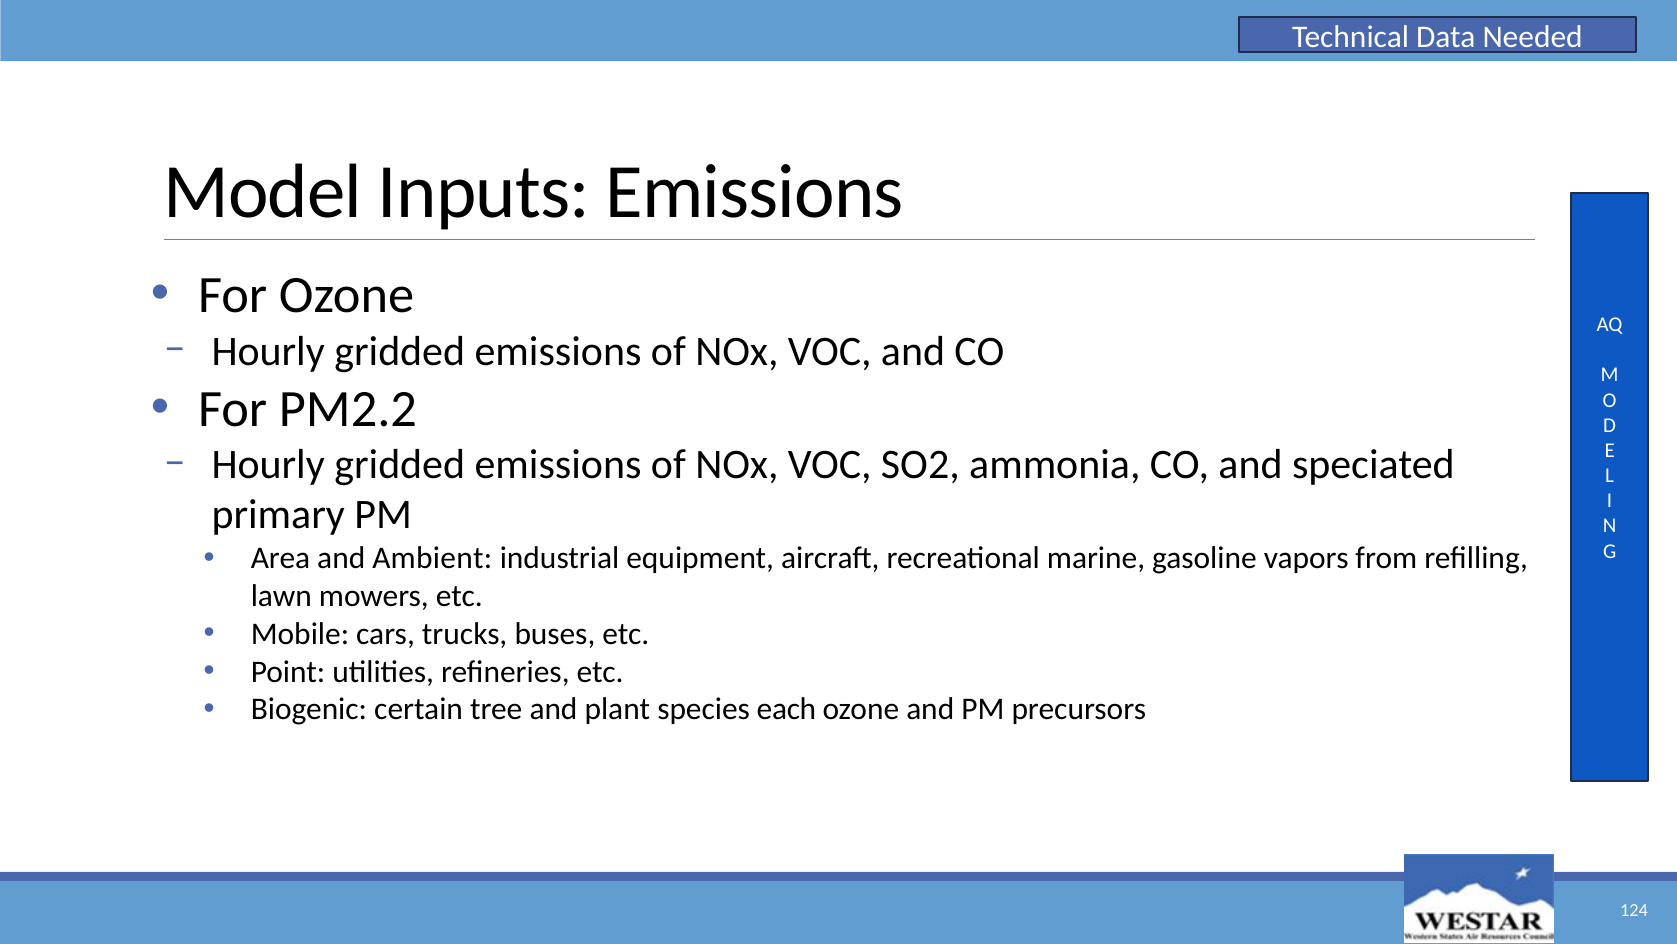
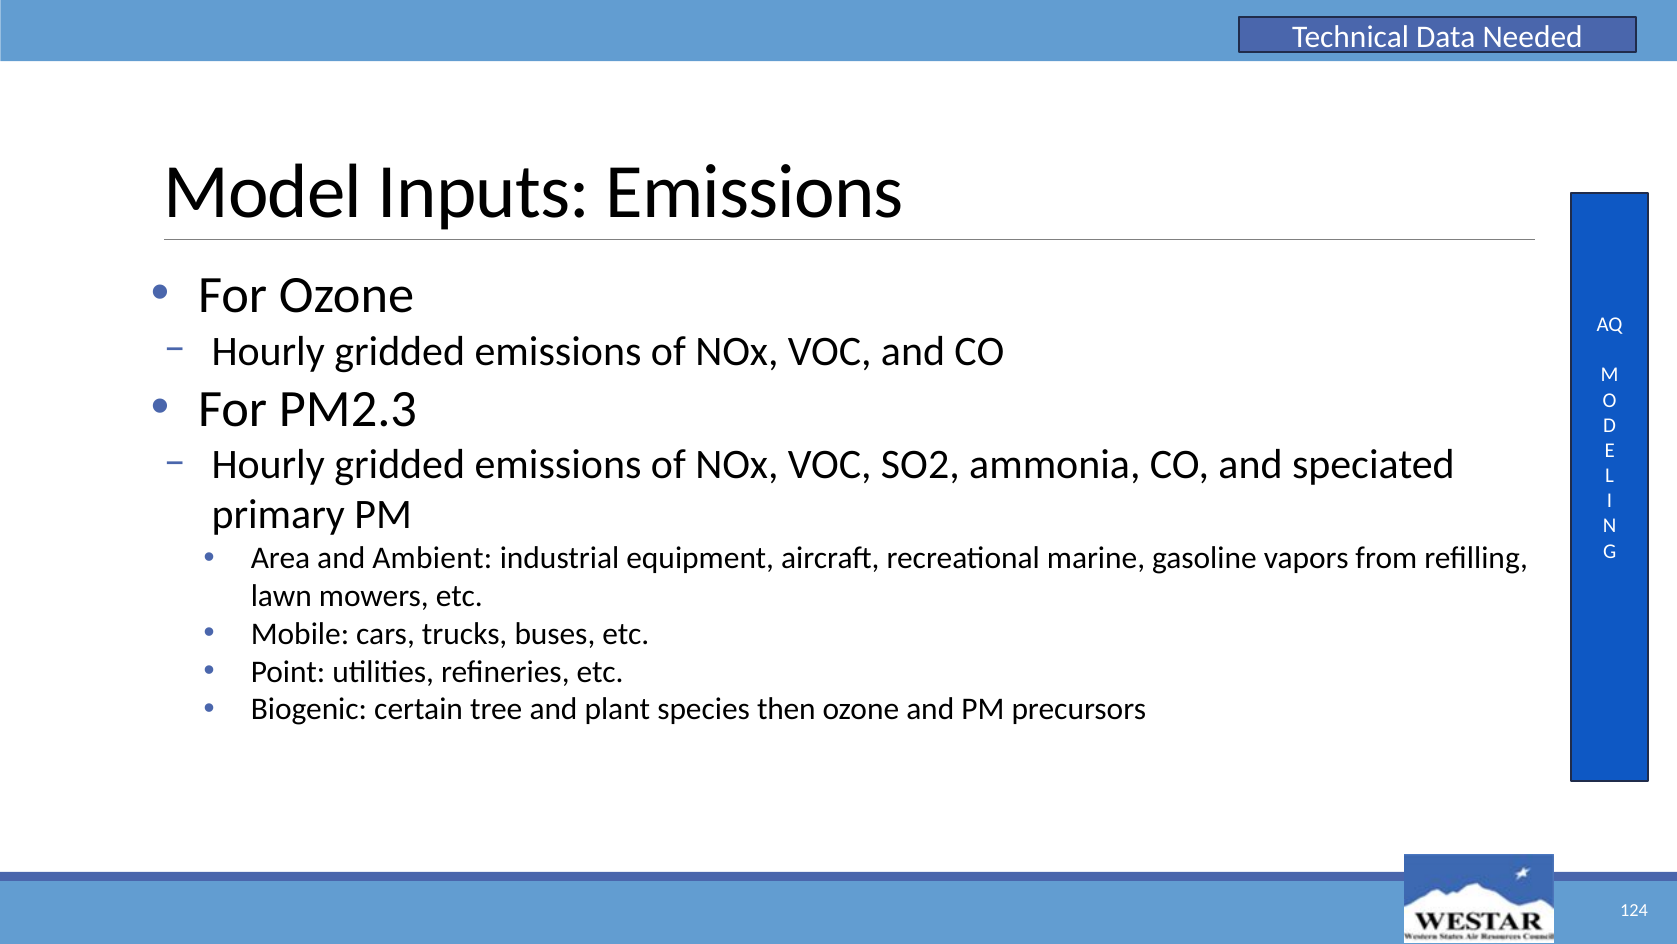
PM2.2: PM2.2 -> PM2.3
each: each -> then
